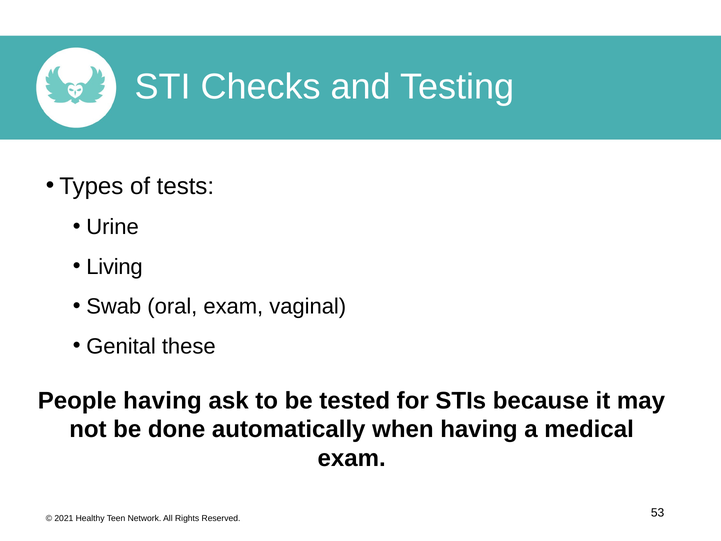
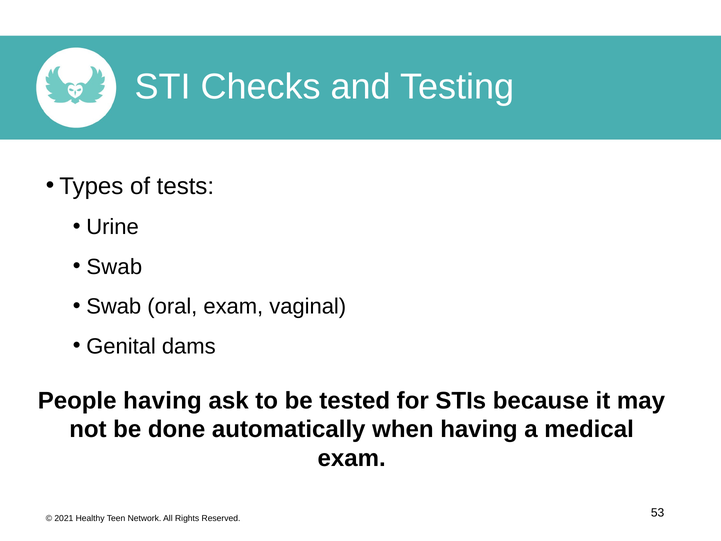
Living at (115, 267): Living -> Swab
these: these -> dams
